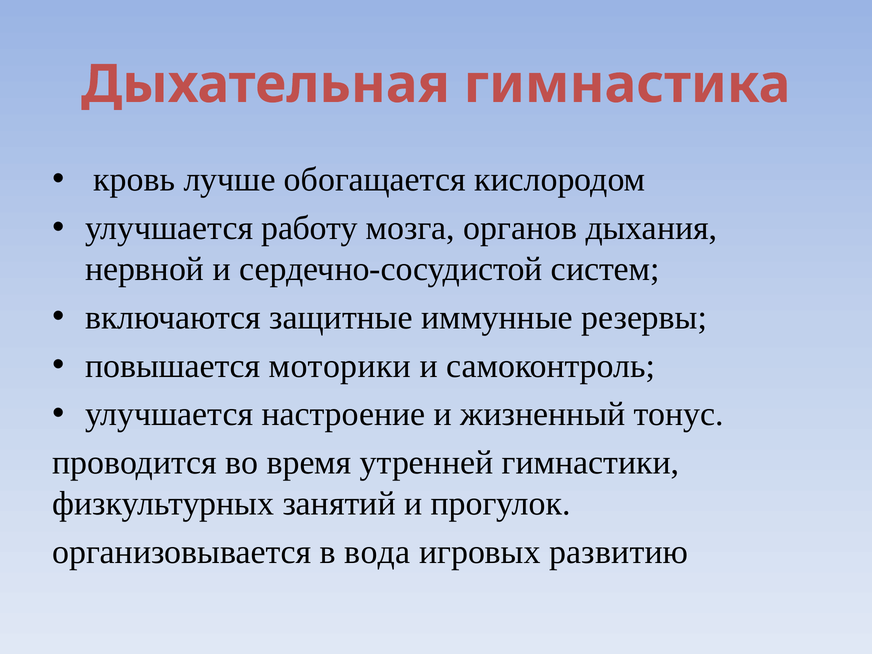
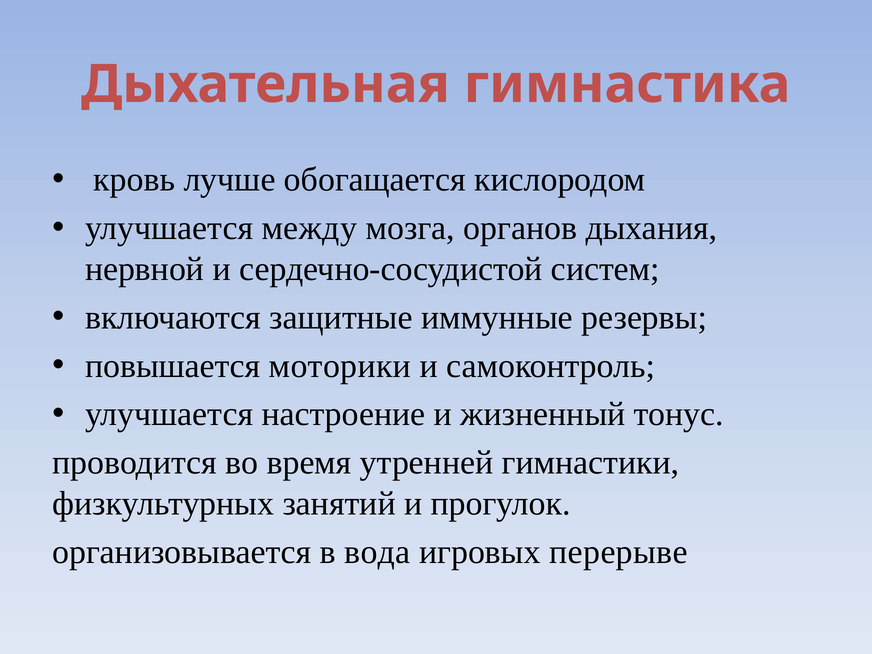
работу: работу -> между
развитию: развитию -> перерыве
